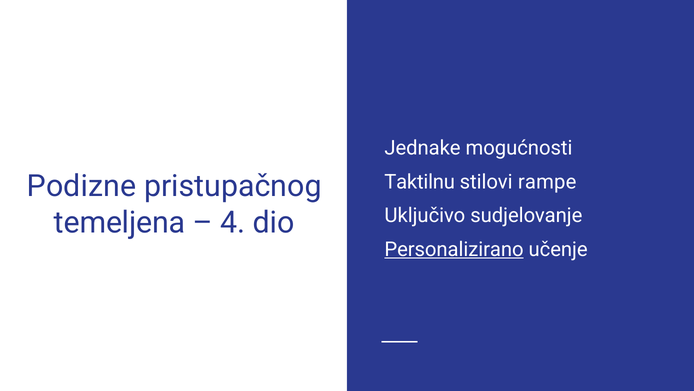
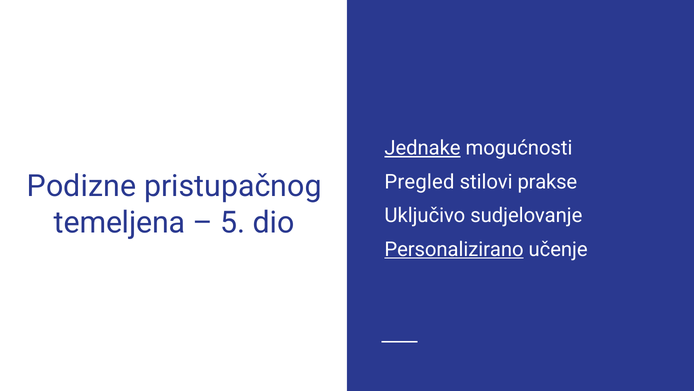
Jednake underline: none -> present
Taktilnu: Taktilnu -> Pregled
rampe: rampe -> prakse
4: 4 -> 5
